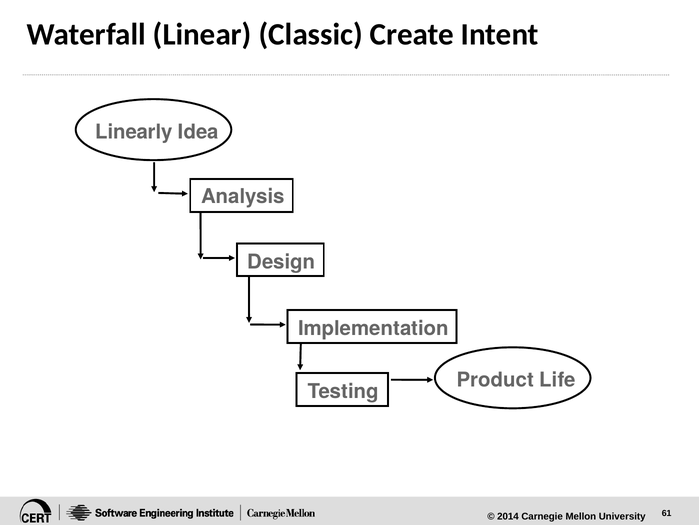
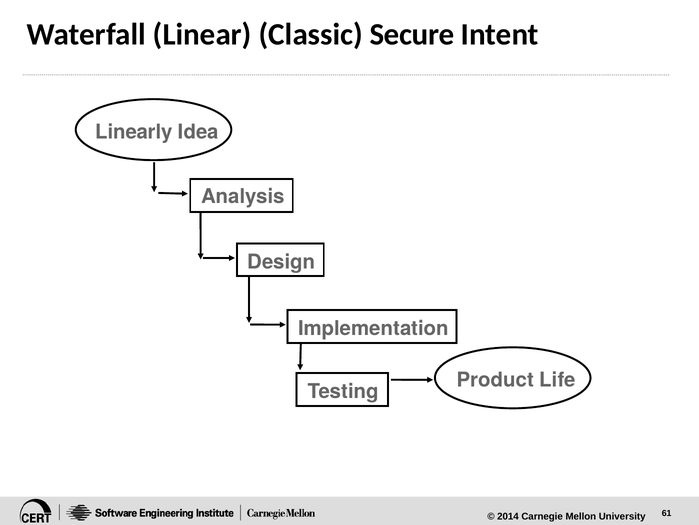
Create: Create -> Secure
